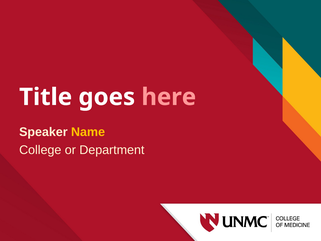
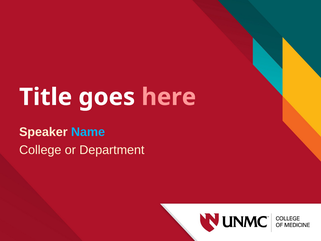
Name colour: yellow -> light blue
